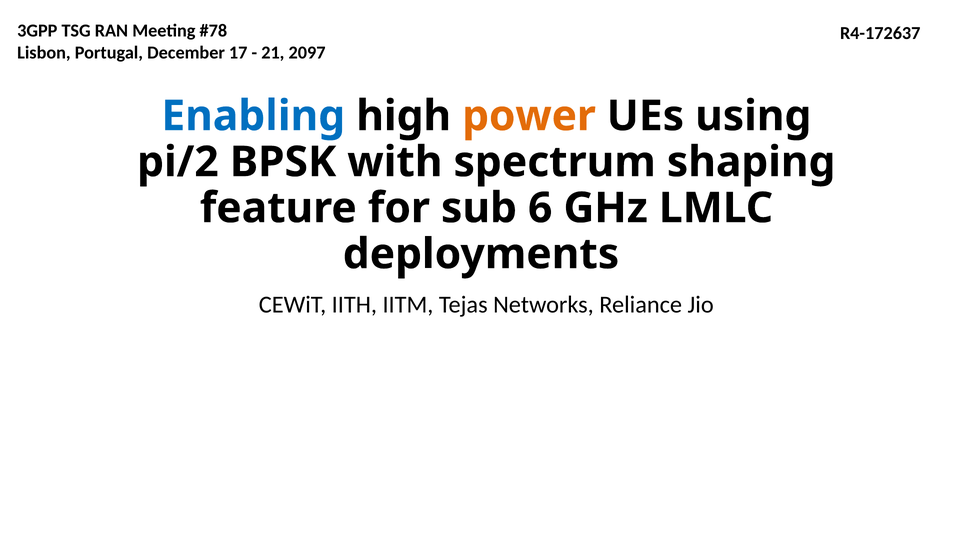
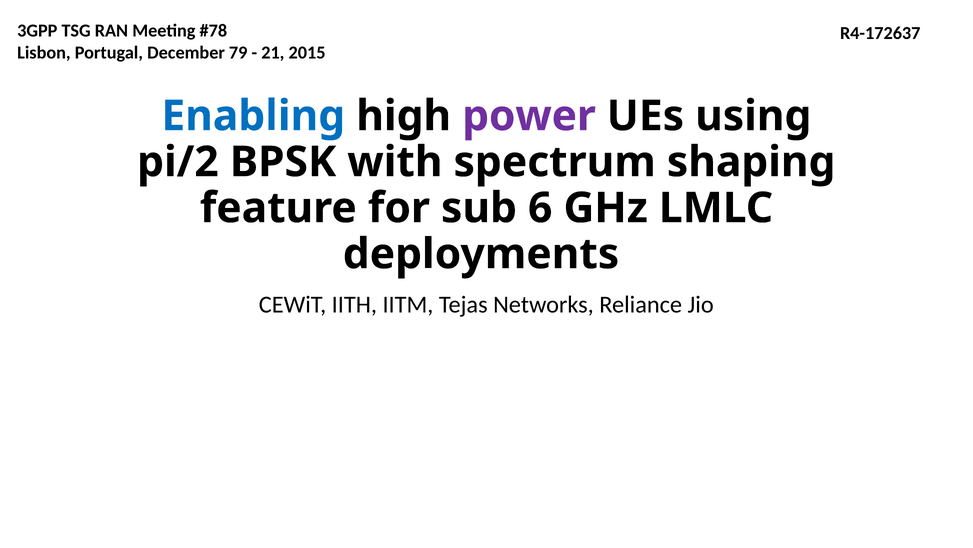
17: 17 -> 79
2097: 2097 -> 2015
power colour: orange -> purple
